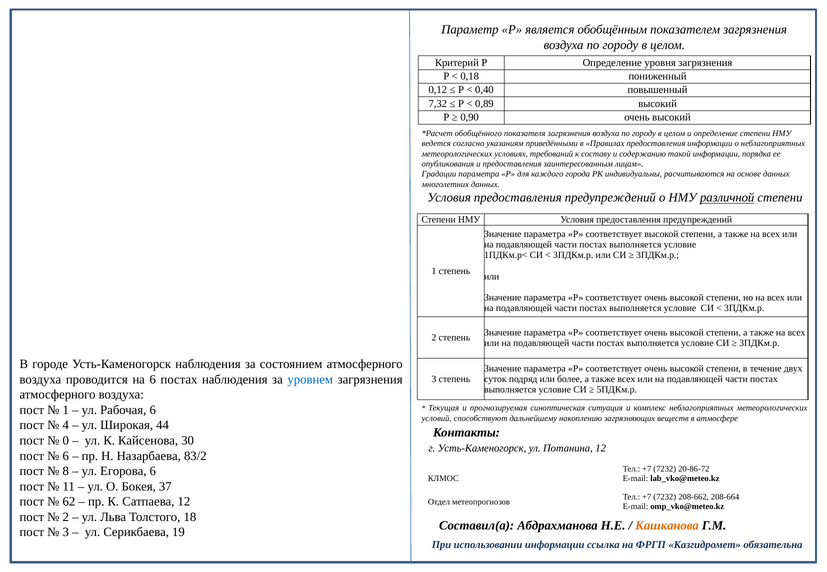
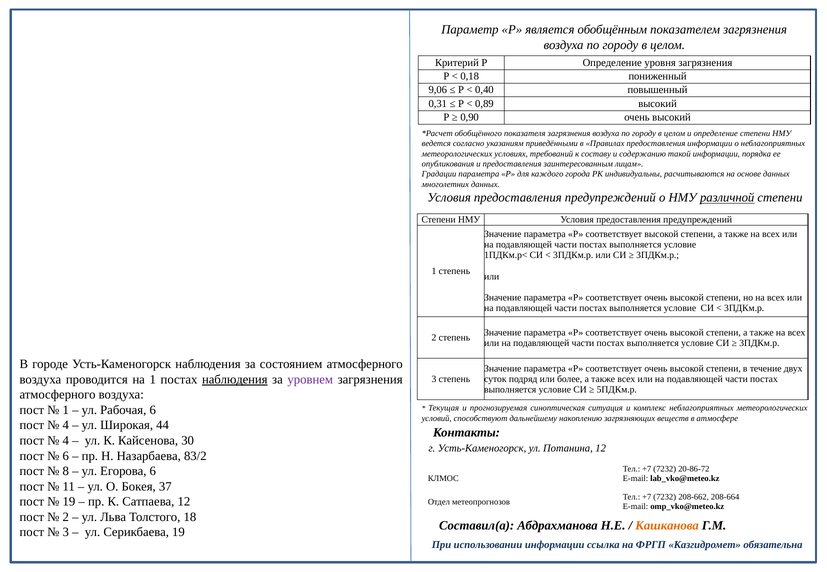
0,12: 0,12 -> 9,06
7,32: 7,32 -> 0,31
на 6: 6 -> 1
наблюдения at (235, 380) underline: none -> present
уровнем colour: blue -> purple
0 at (66, 441): 0 -> 4
62 at (69, 502): 62 -> 19
